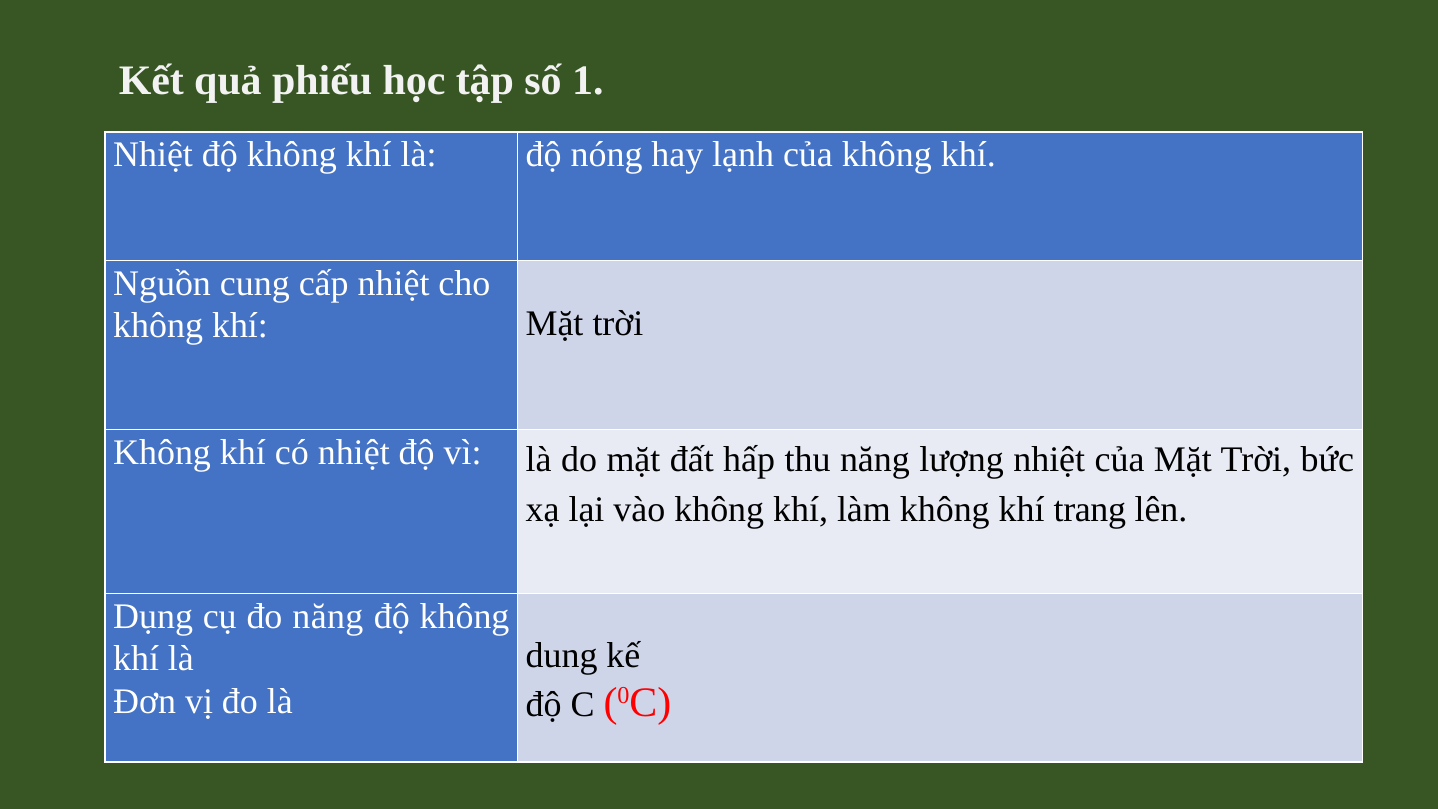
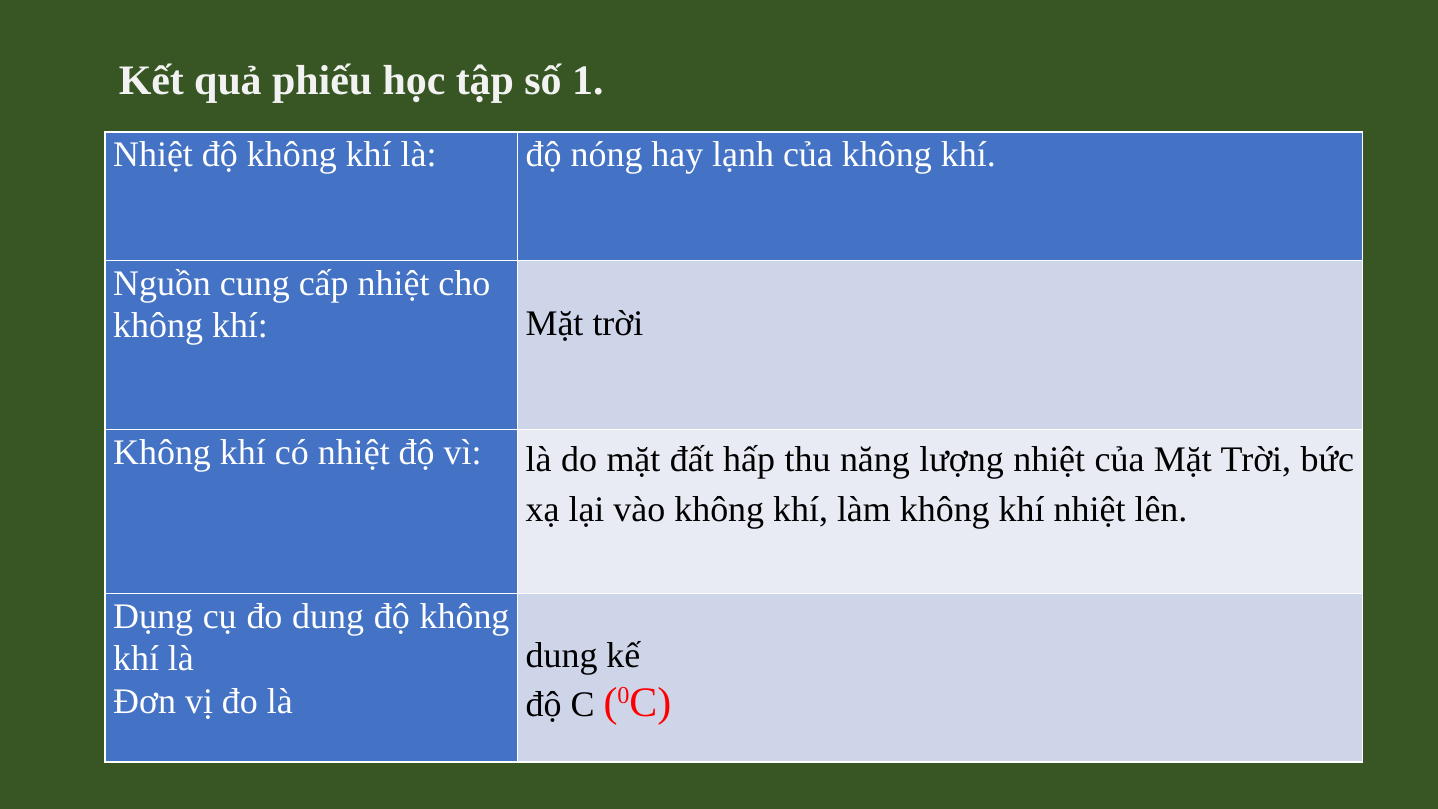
khí trang: trang -> nhiệt
đo năng: năng -> dung
